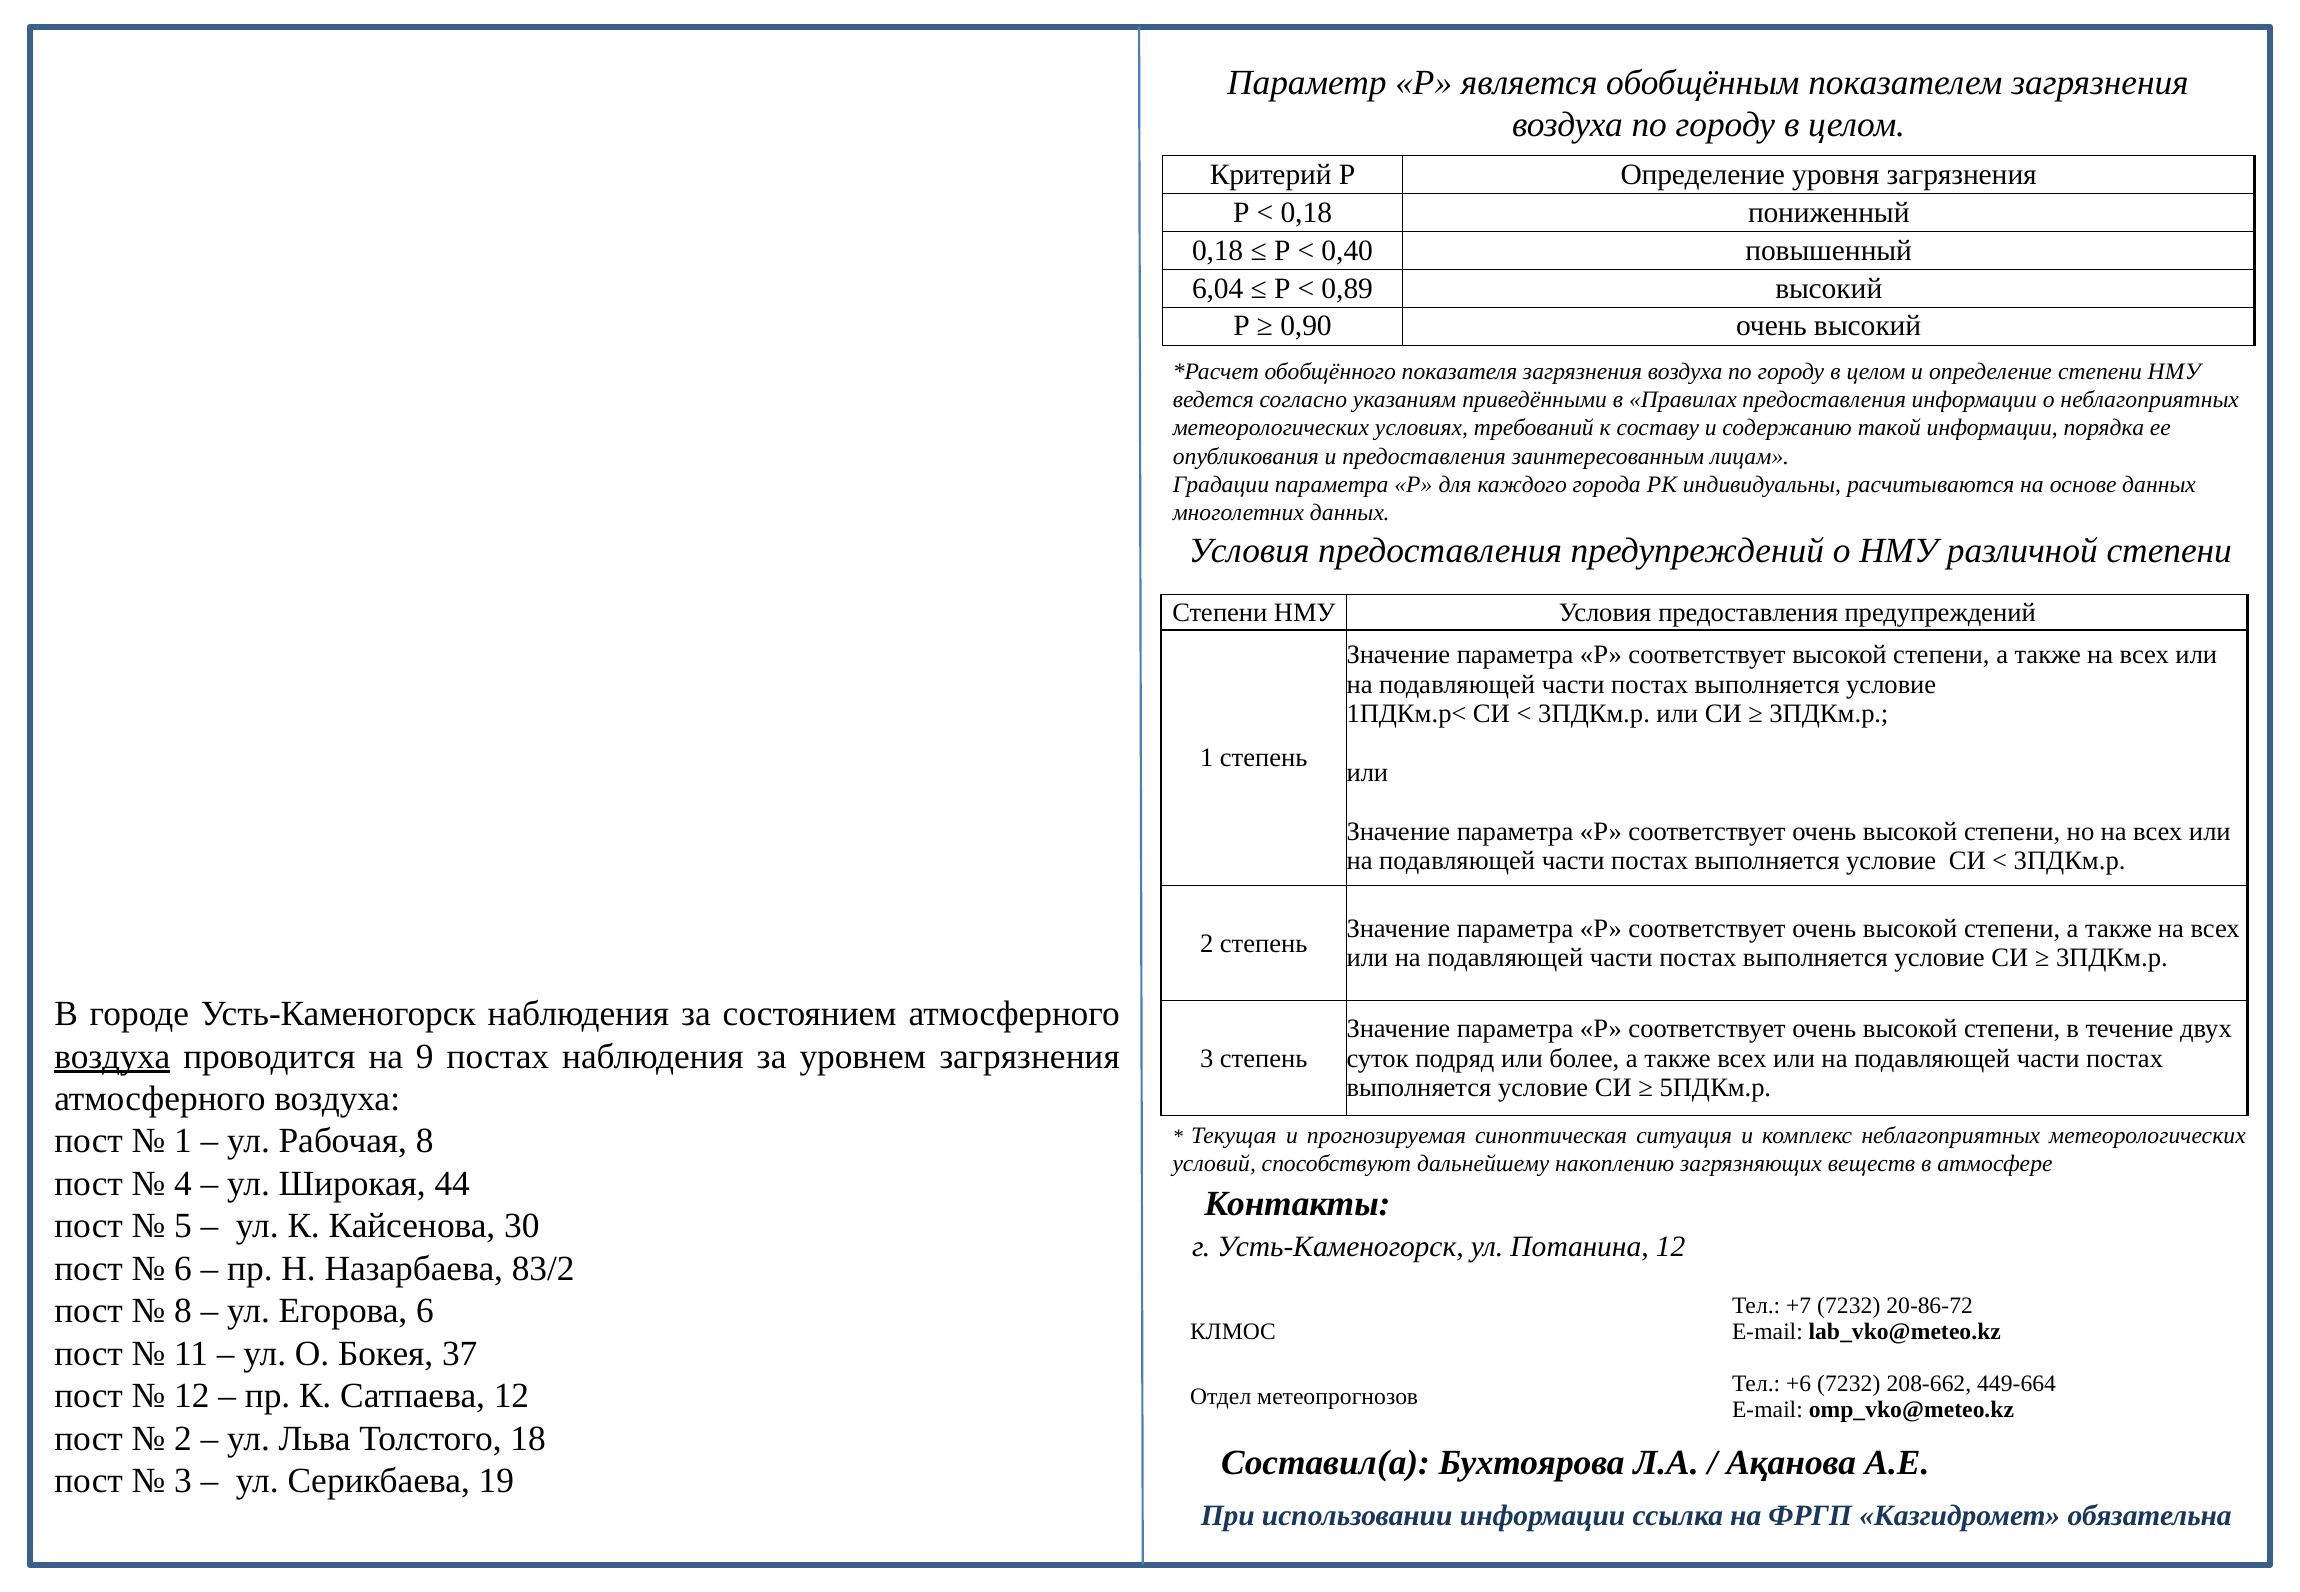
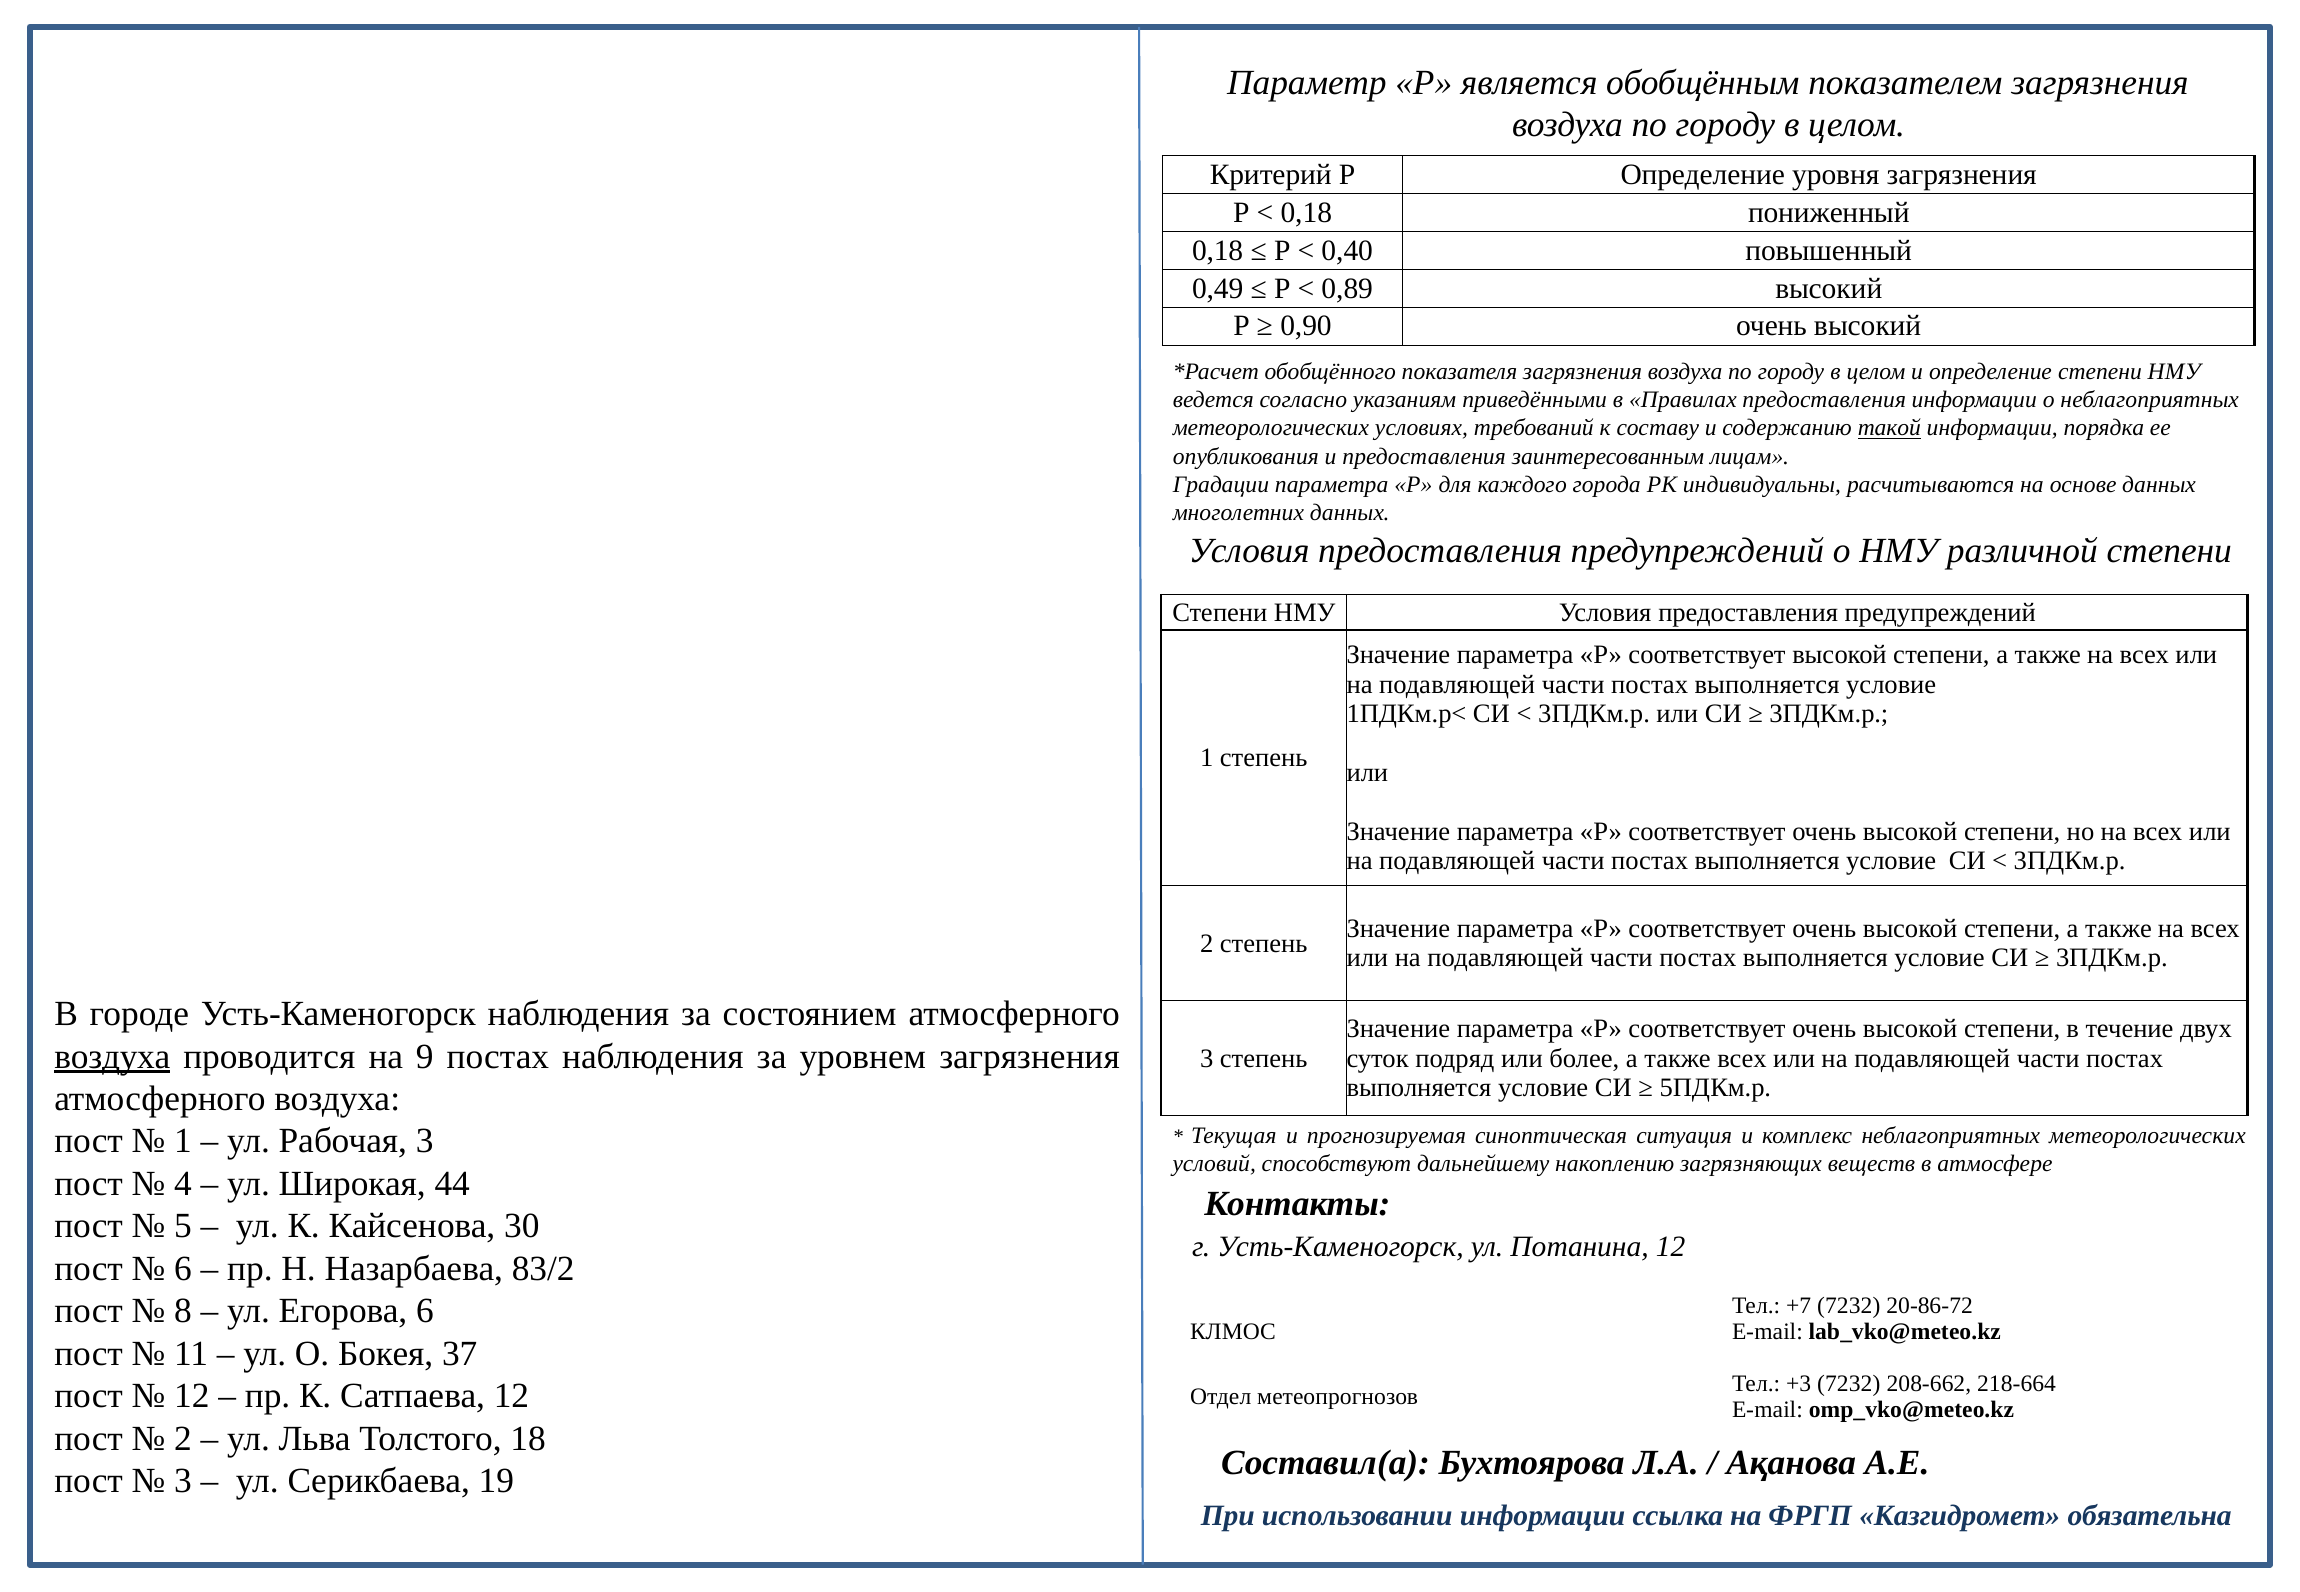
6,04: 6,04 -> 0,49
такой underline: none -> present
Рабочая 8: 8 -> 3
+6: +6 -> +3
449-664: 449-664 -> 218-664
